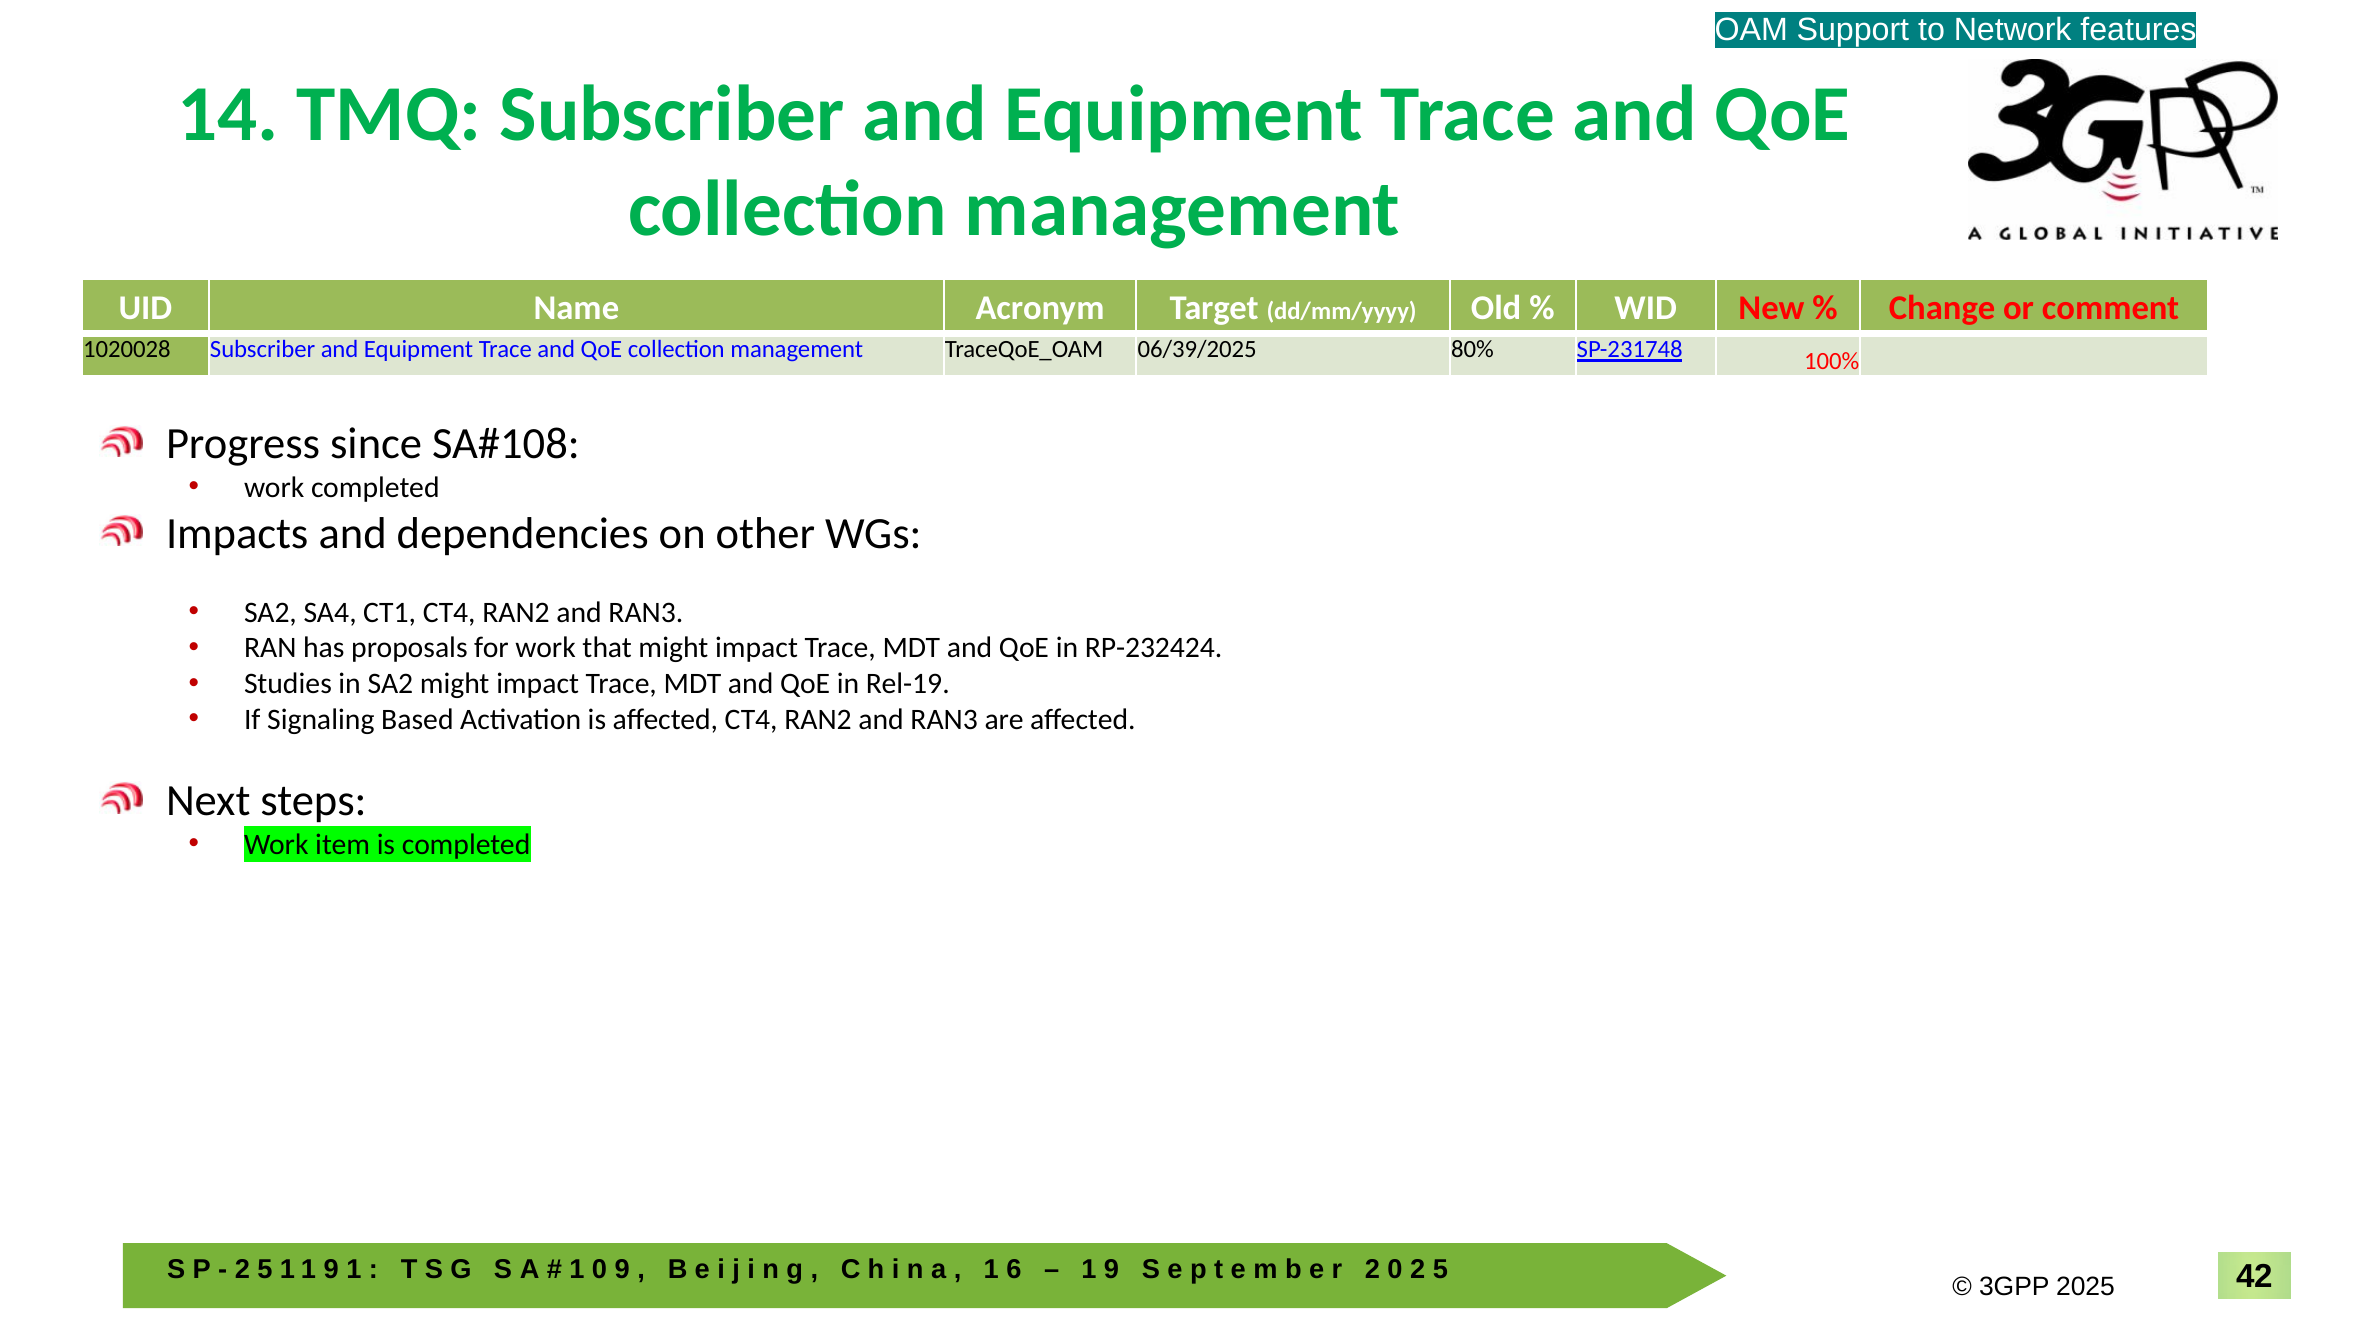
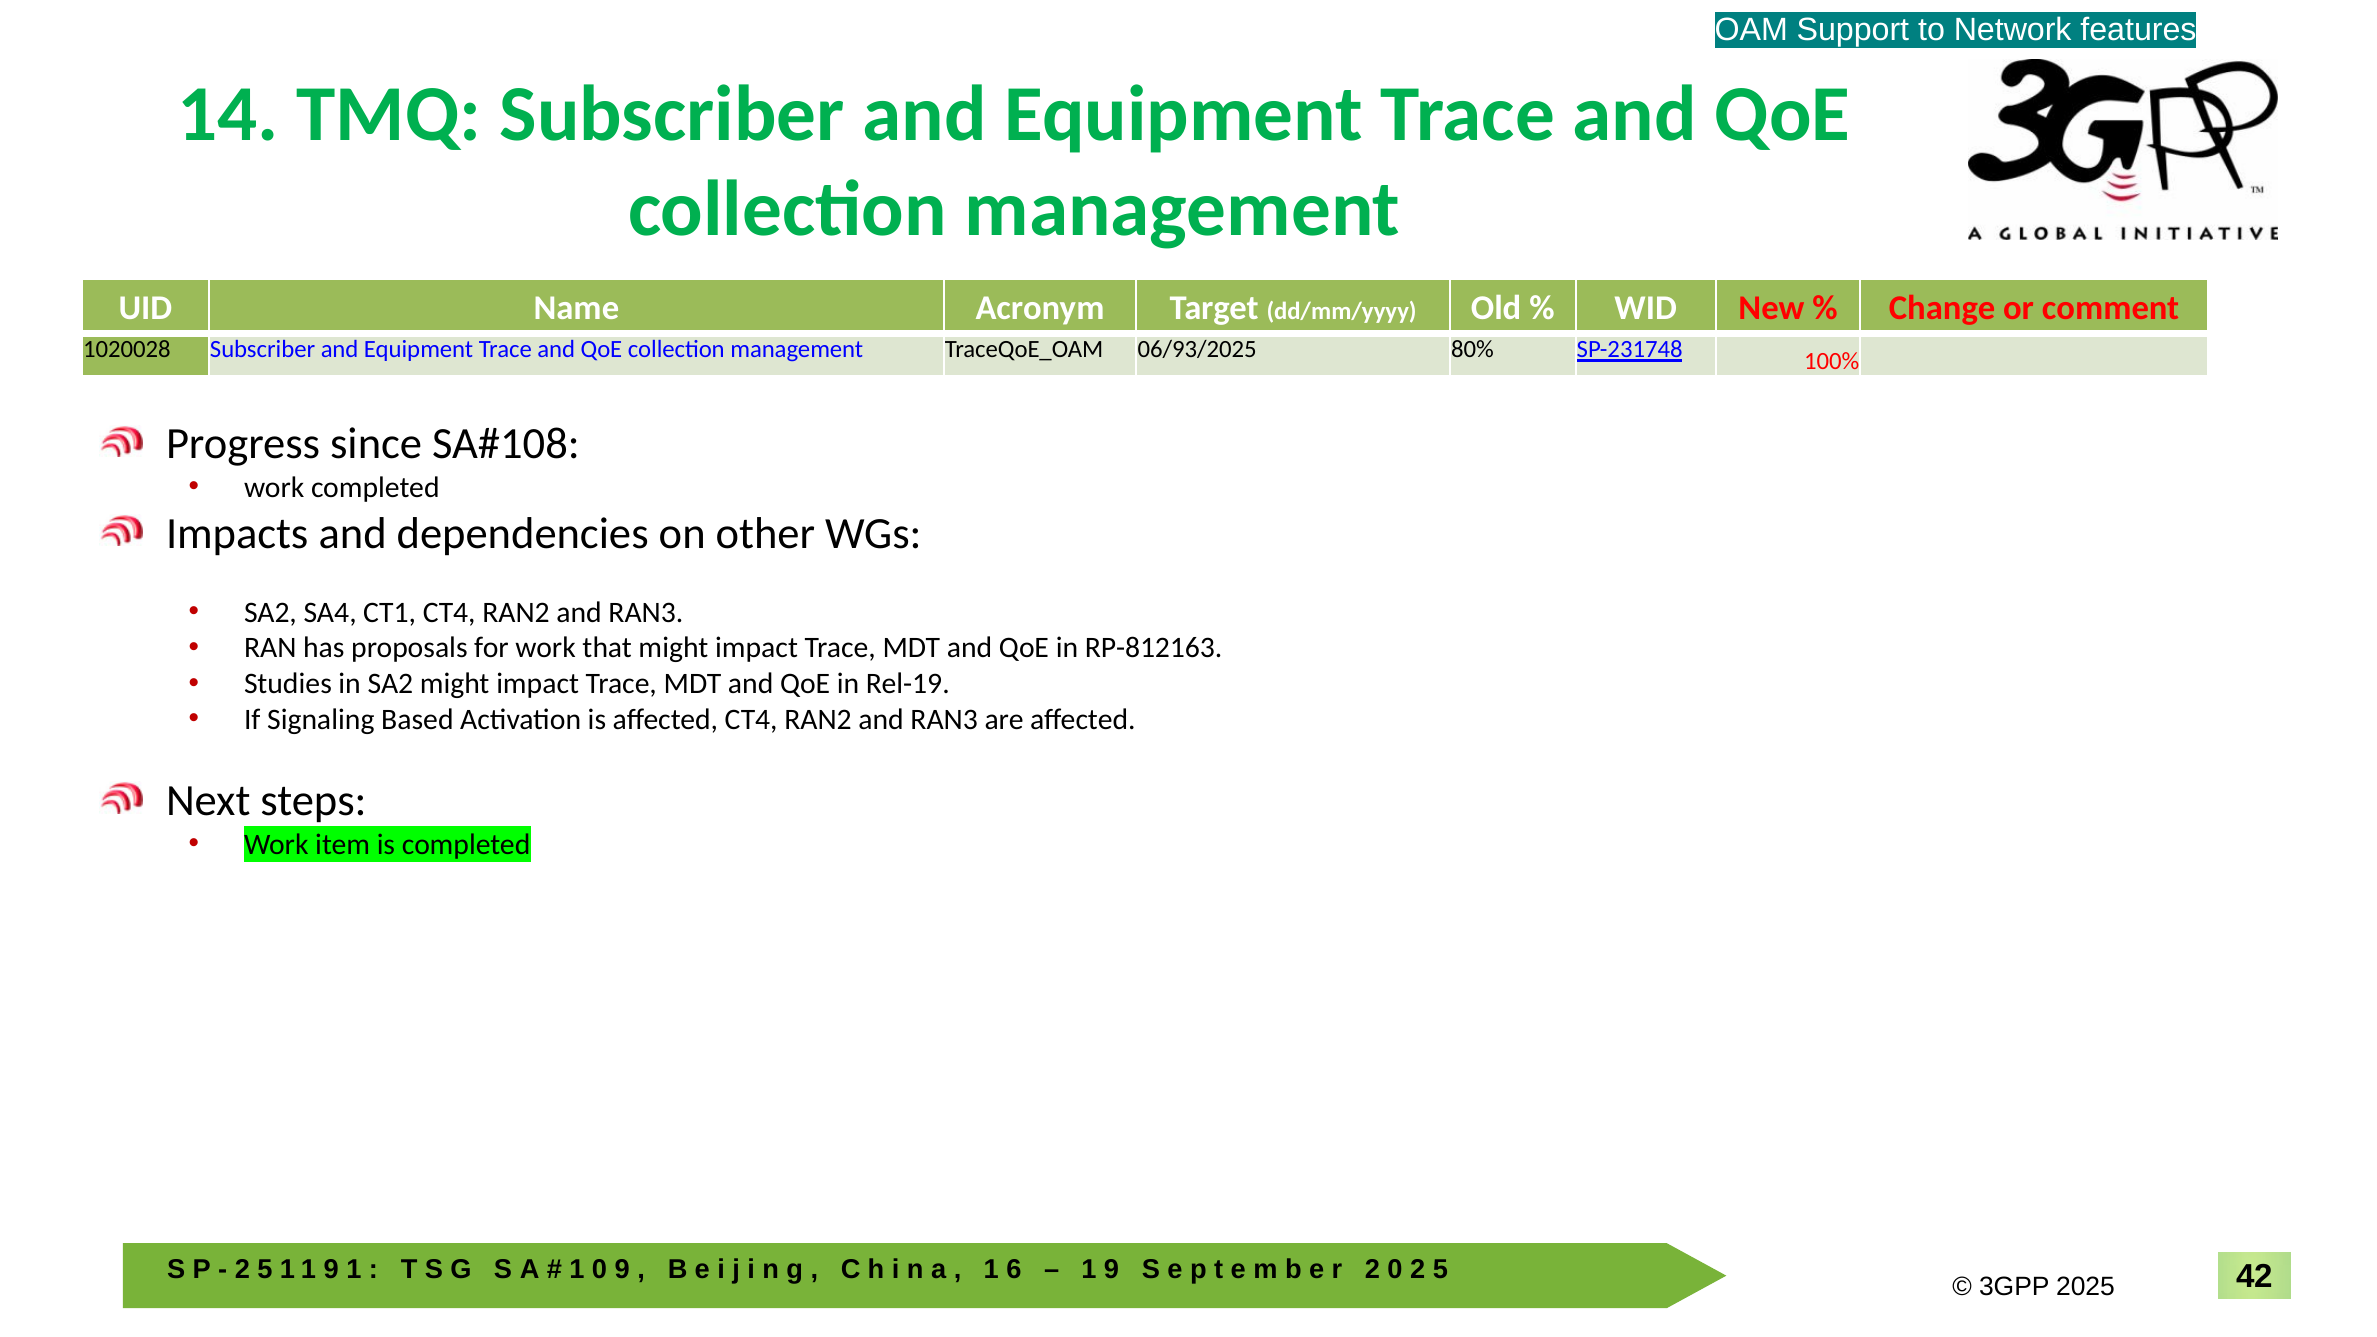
06/39/2025: 06/39/2025 -> 06/93/2025
RP-232424: RP-232424 -> RP-812163
